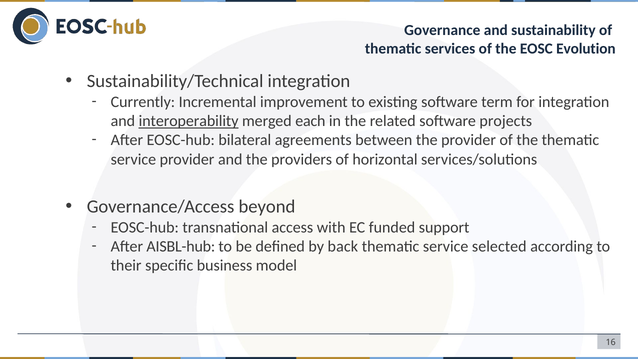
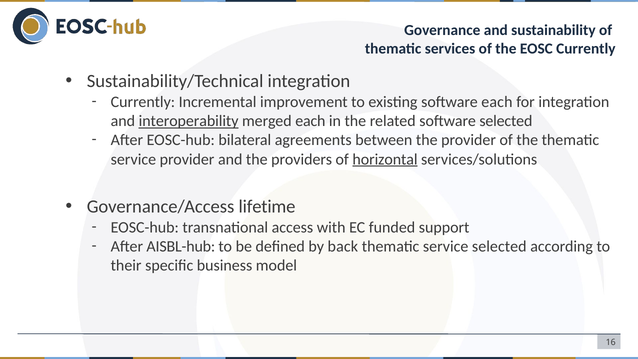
EOSC Evolution: Evolution -> Currently
software term: term -> each
software projects: projects -> selected
horizontal underline: none -> present
beyond: beyond -> lifetime
